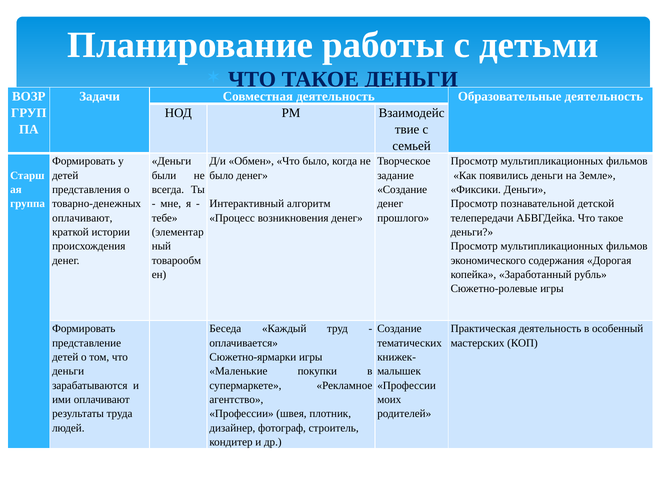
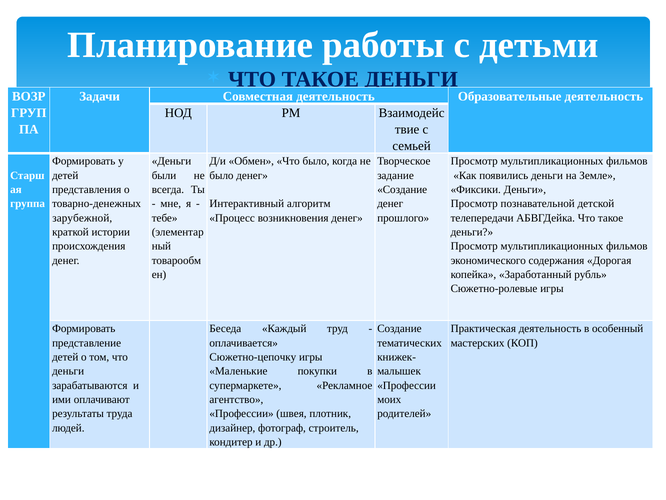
оплачивают at (82, 218): оплачивают -> зарубежной
Сюжетно-ярмарки: Сюжетно-ярмарки -> Сюжетно-цепочку
